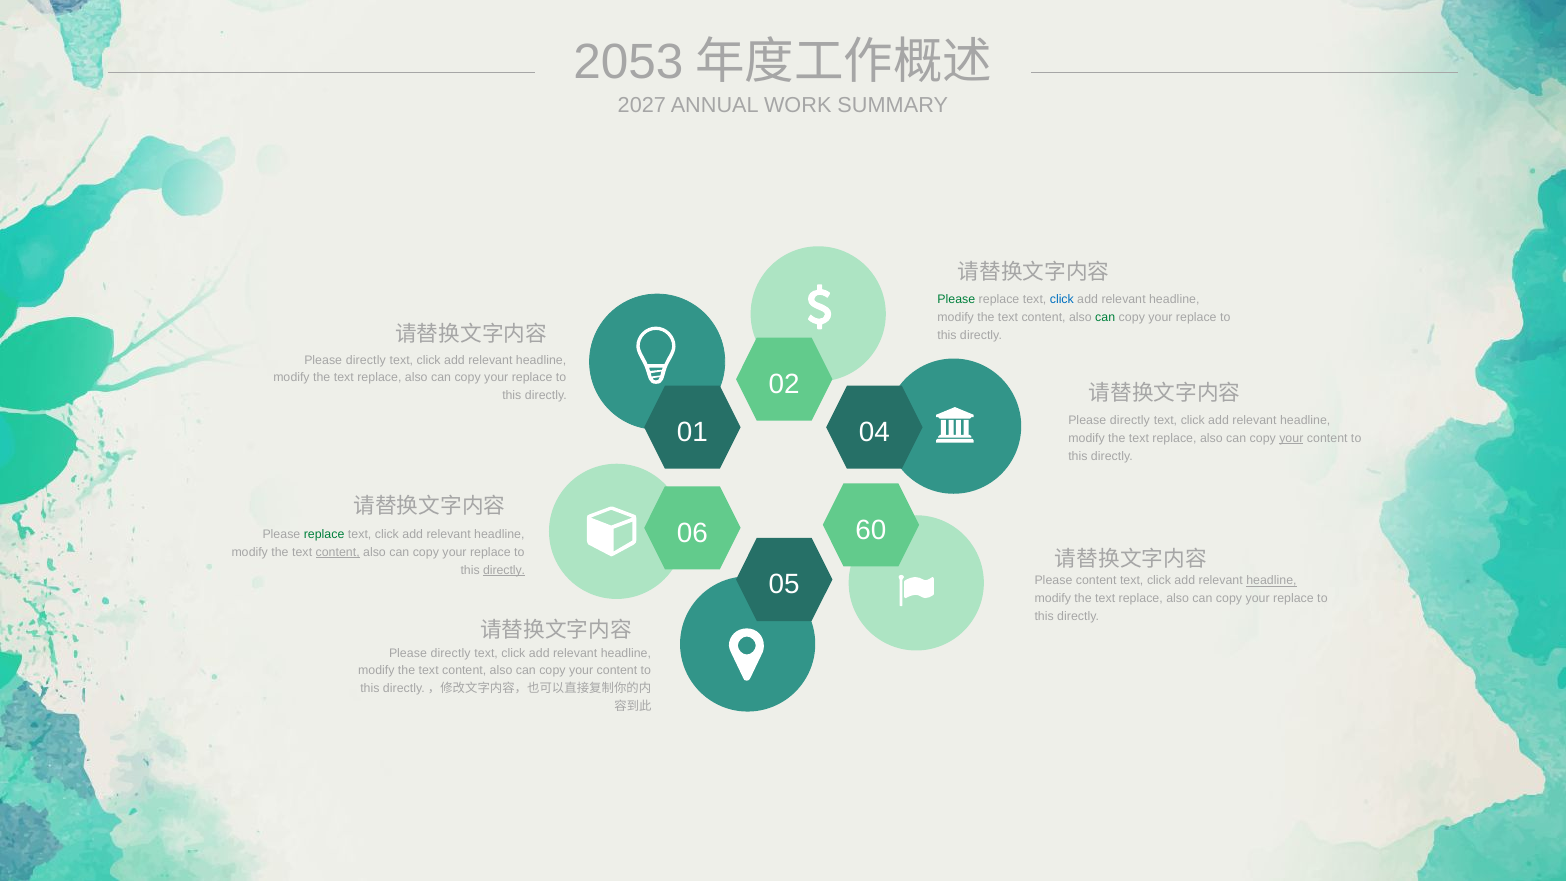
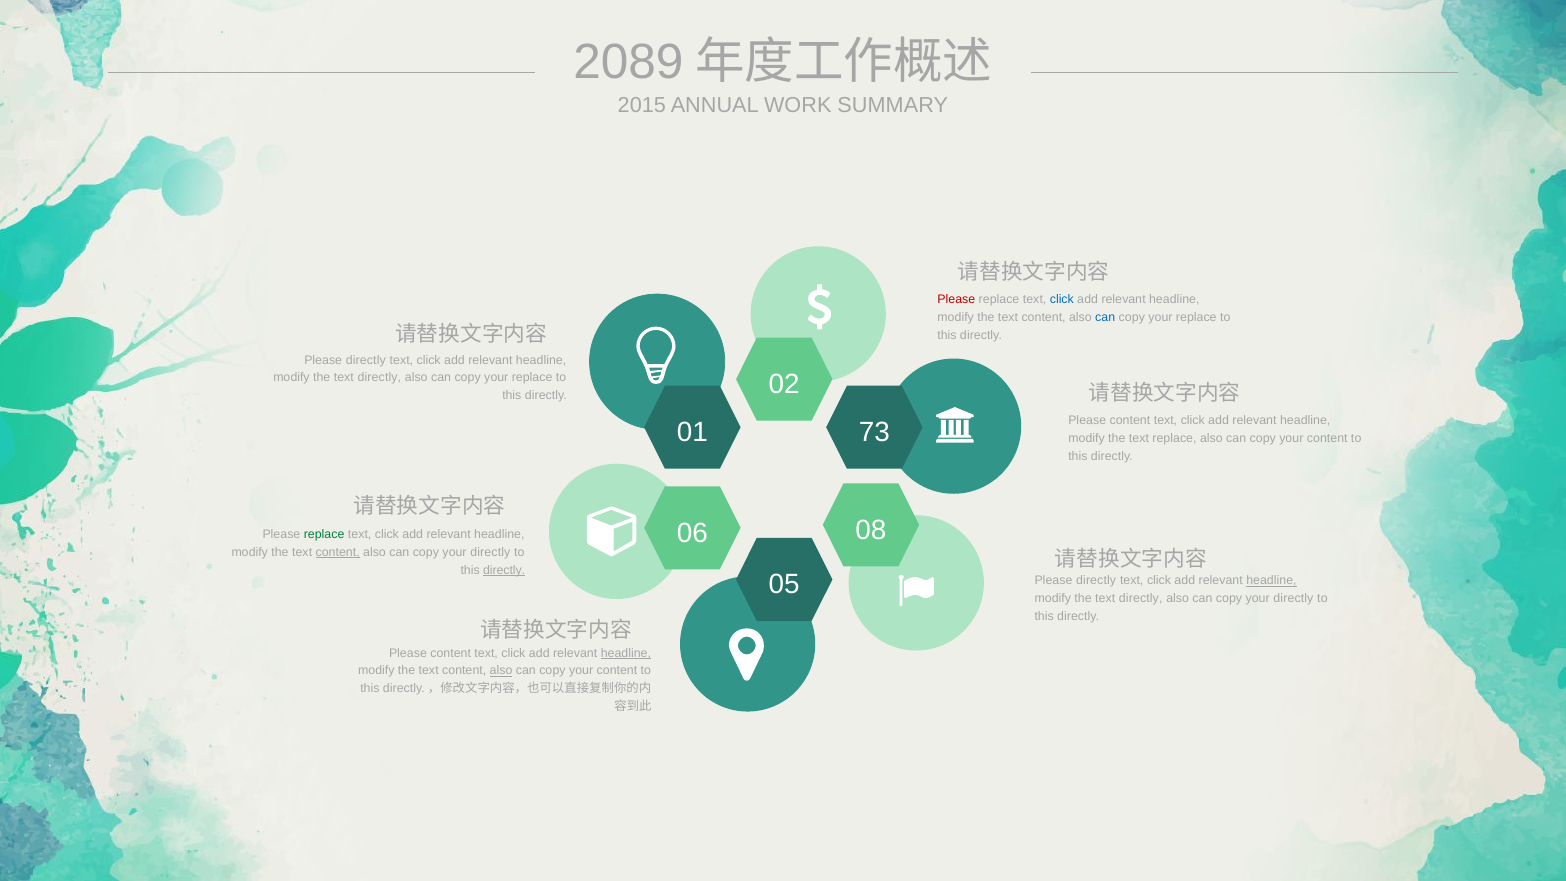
2053: 2053 -> 2089
2027: 2027 -> 2015
Please at (956, 300) colour: green -> red
can at (1105, 317) colour: green -> blue
replace at (379, 378): replace -> directly
directly at (1130, 421): directly -> content
04: 04 -> 73
your at (1291, 438) underline: present -> none
60: 60 -> 08
replace at (490, 552): replace -> directly
content at (1096, 581): content -> directly
replace at (1141, 598): replace -> directly
replace at (1293, 598): replace -> directly
directly at (451, 653): directly -> content
headline at (626, 653) underline: none -> present
also at (501, 671) underline: none -> present
